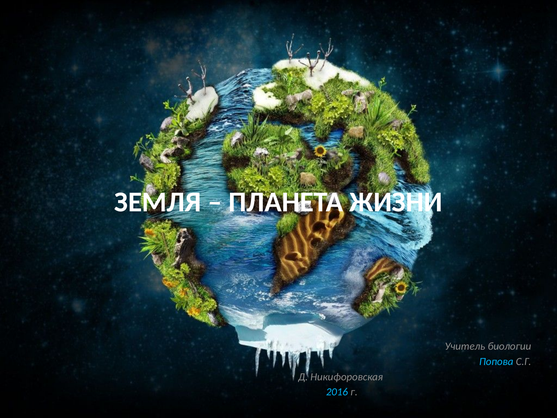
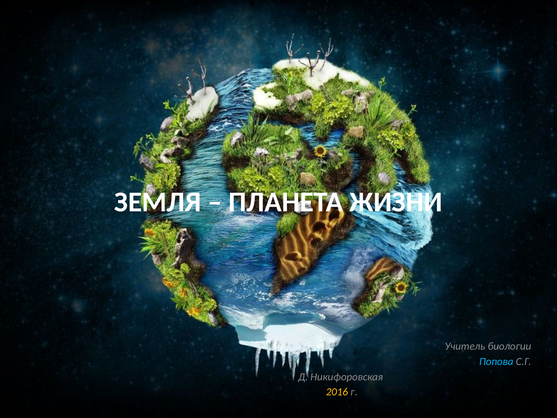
2016 colour: light blue -> yellow
